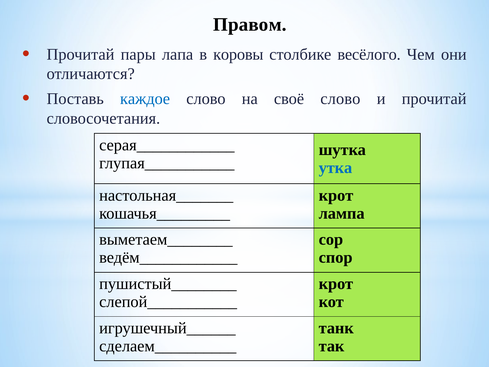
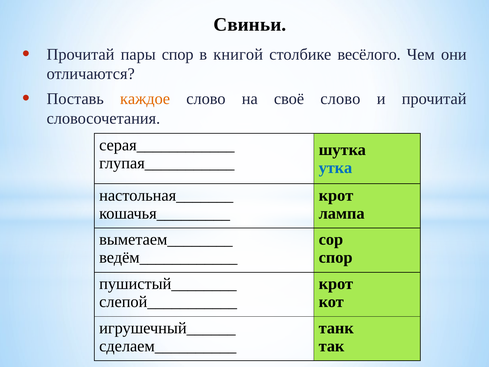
Правом: Правом -> Свиньи
пары лапа: лапа -> спор
коровы: коровы -> книгой
каждое colour: blue -> orange
